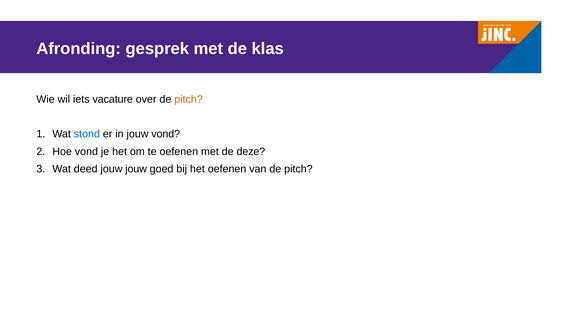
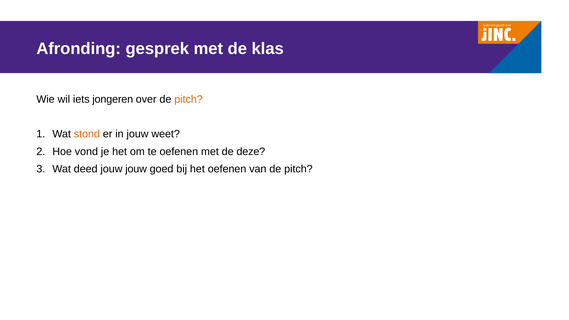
vacature: vacature -> jongeren
stond colour: blue -> orange
jouw vond: vond -> weet
